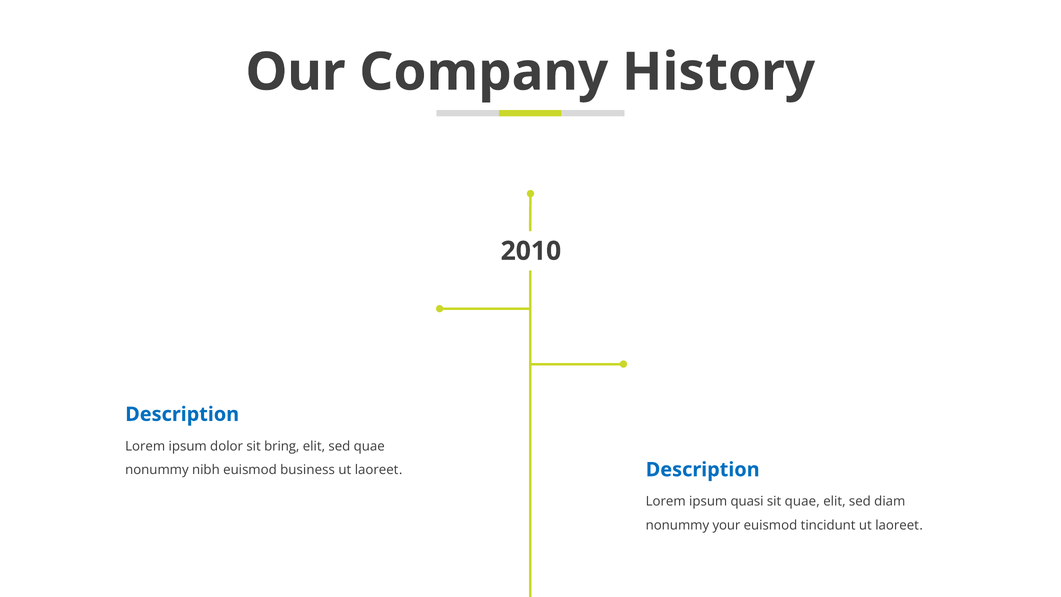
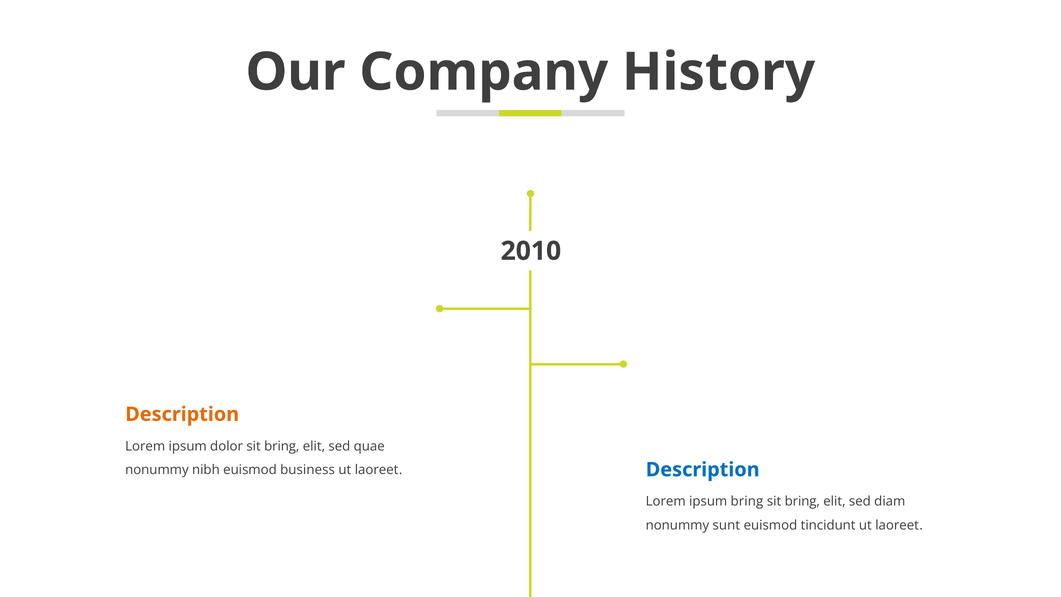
Description at (182, 414) colour: blue -> orange
ipsum quasi: quasi -> bring
quae at (802, 501): quae -> bring
your: your -> sunt
